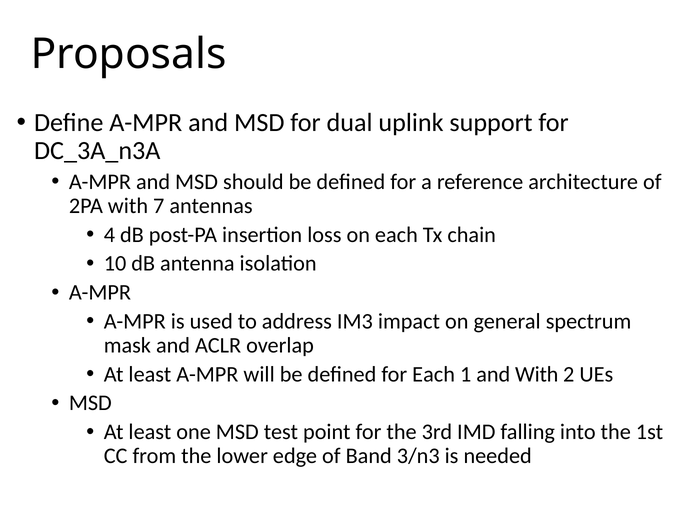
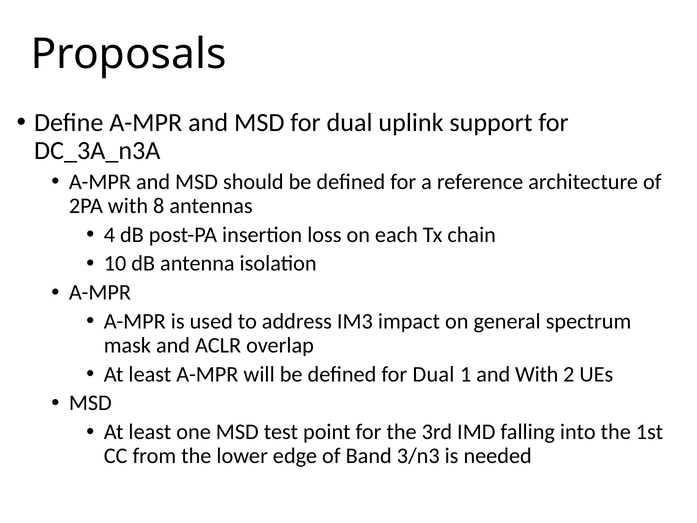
7: 7 -> 8
defined for Each: Each -> Dual
